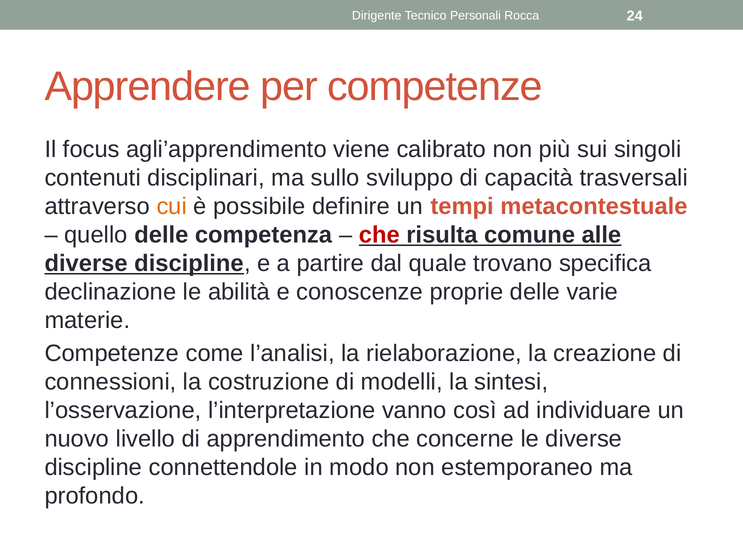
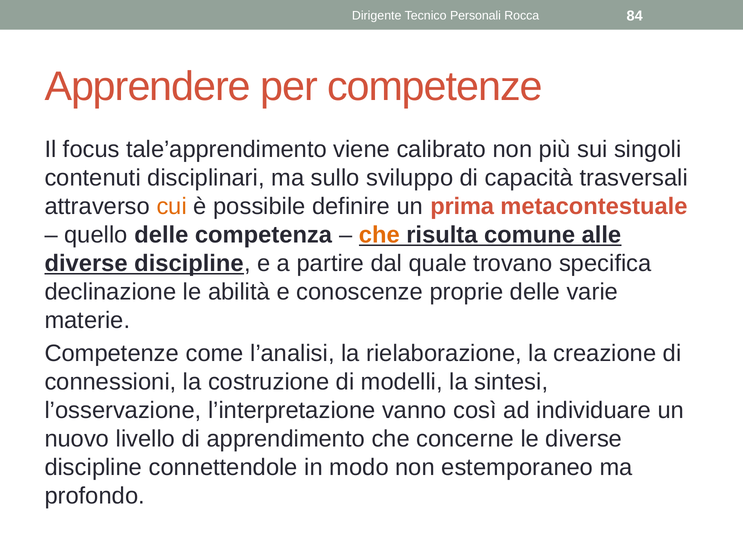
24: 24 -> 84
agli’apprendimento: agli’apprendimento -> tale’apprendimento
tempi: tempi -> prima
che at (379, 235) colour: red -> orange
